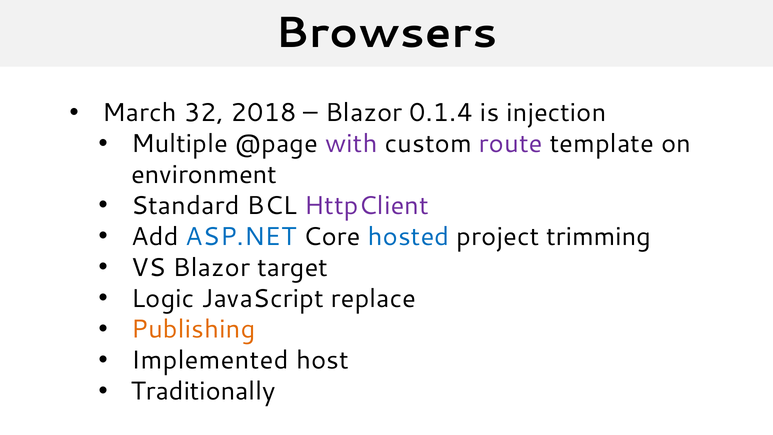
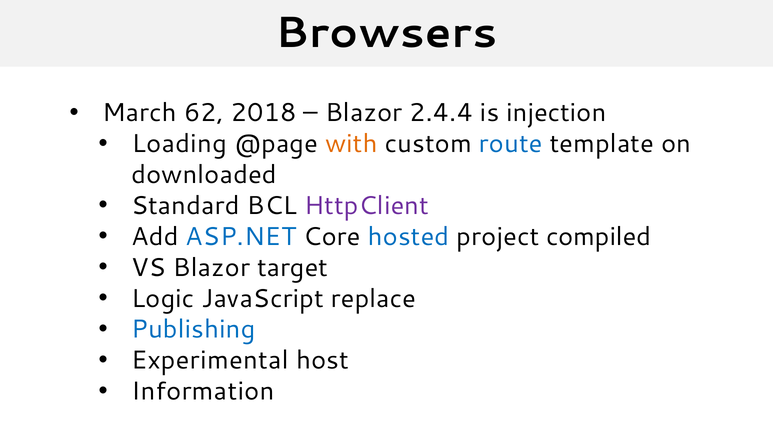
32: 32 -> 62
0.1.4: 0.1.4 -> 2.4.4
Multiple: Multiple -> Loading
with colour: purple -> orange
route colour: purple -> blue
environment: environment -> downloaded
trimming: trimming -> compiled
Publishing colour: orange -> blue
Implemented: Implemented -> Experimental
Traditionally: Traditionally -> Information
